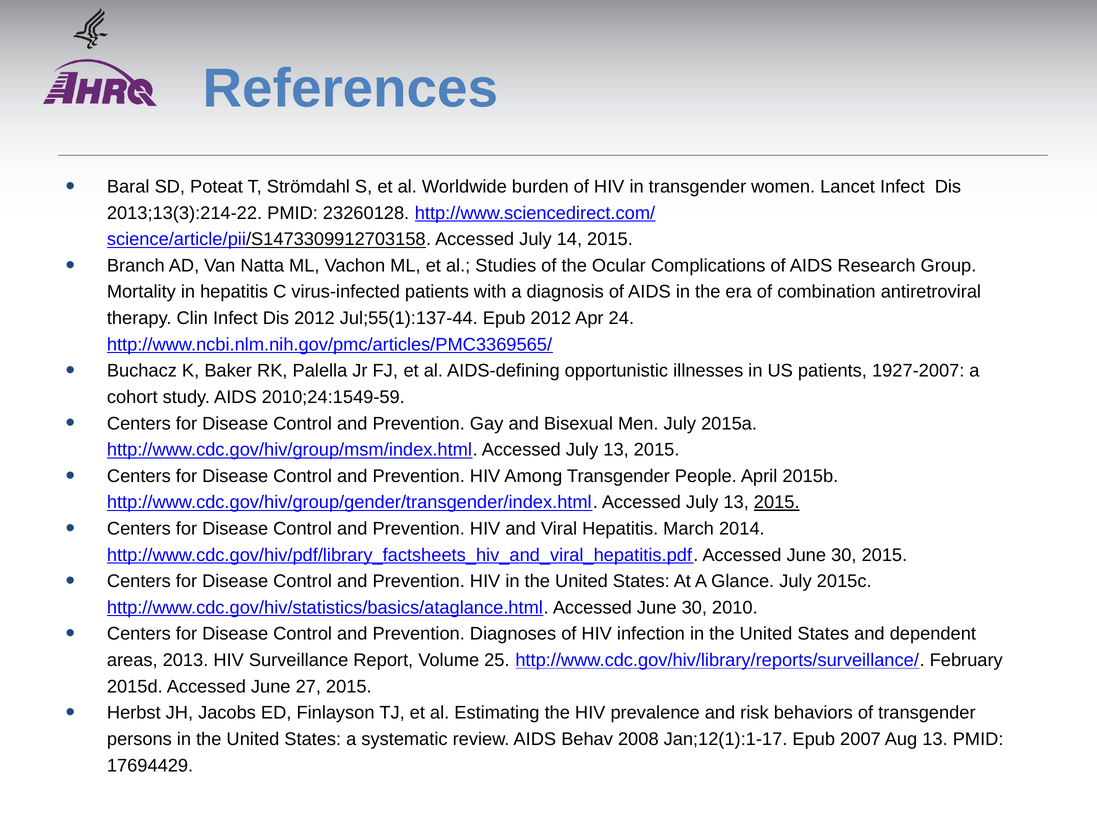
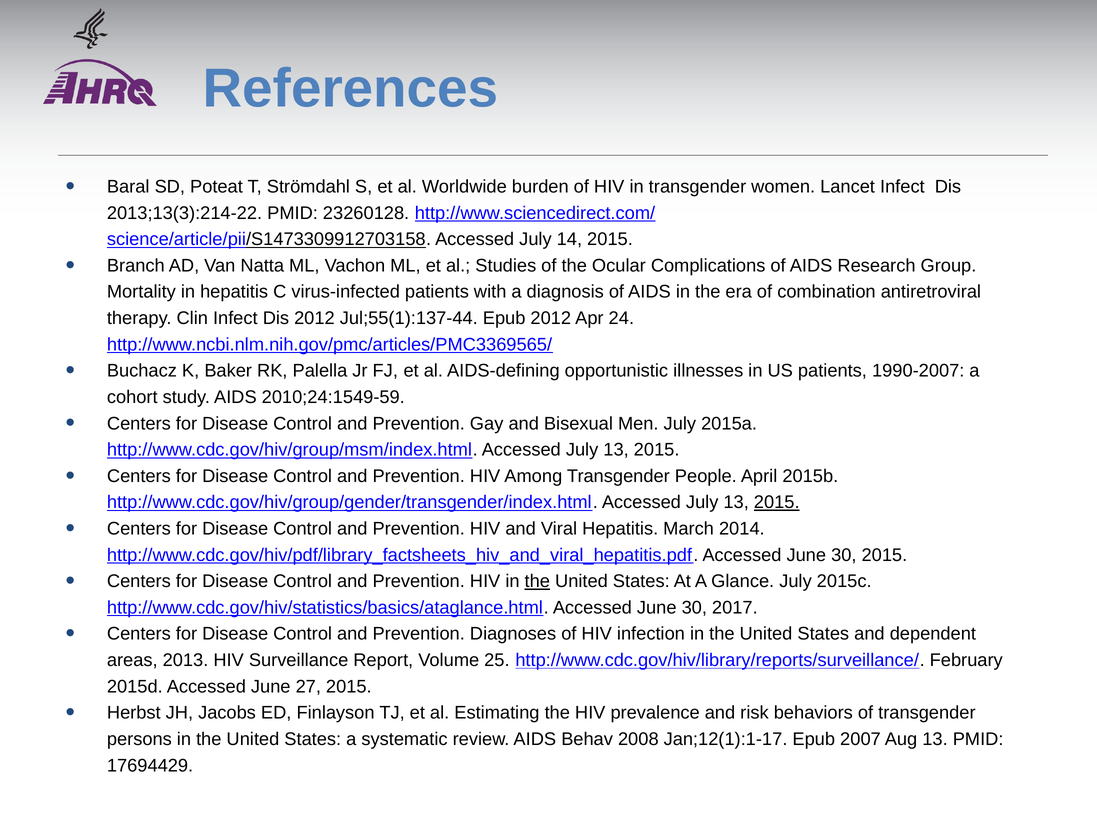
1927-2007: 1927-2007 -> 1990-2007
the at (537, 581) underline: none -> present
2010: 2010 -> 2017
